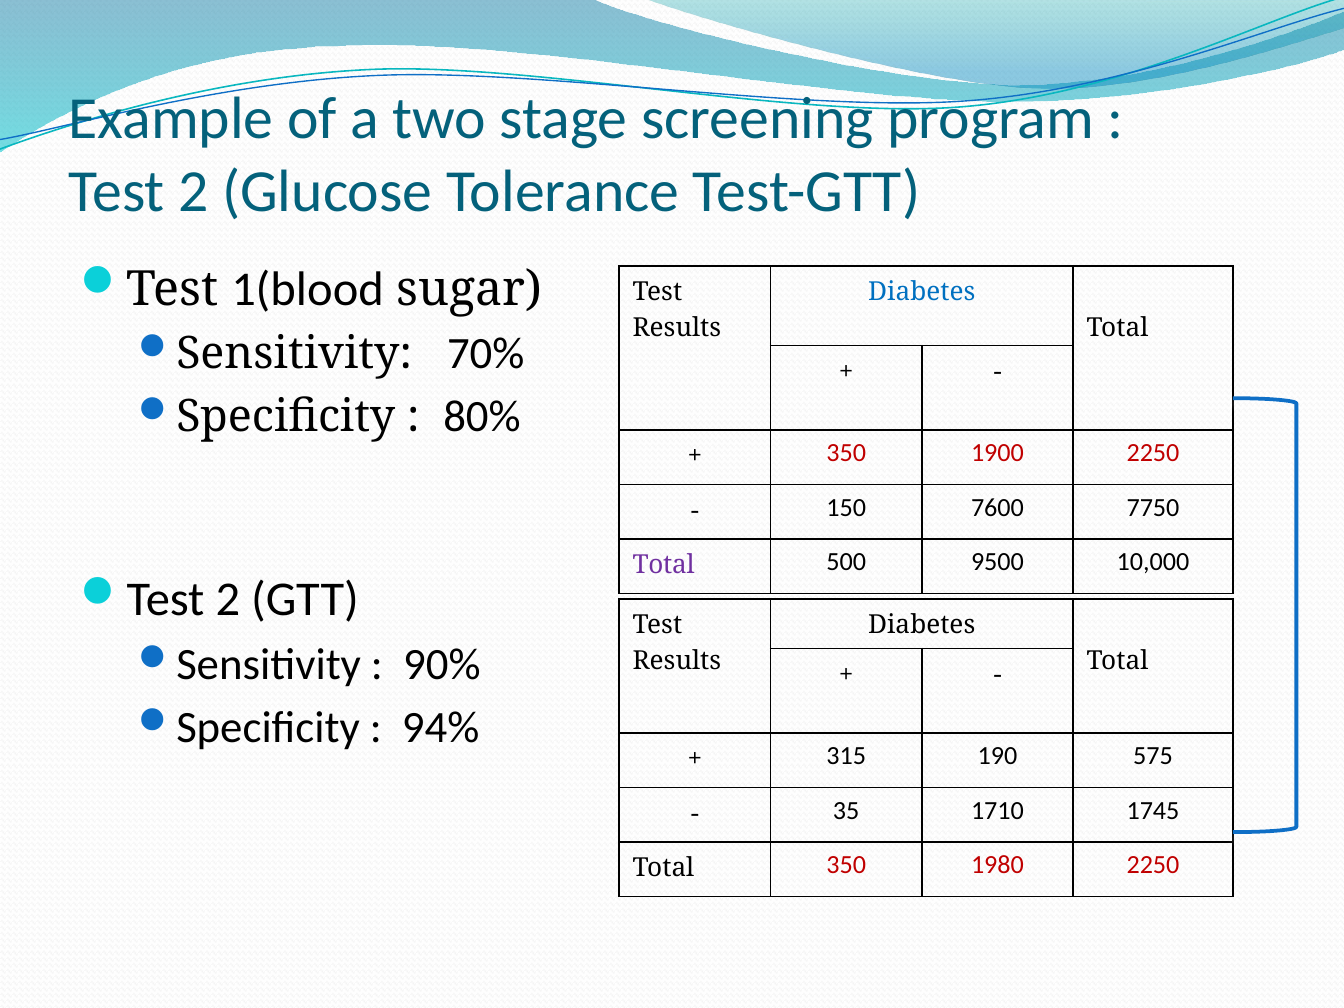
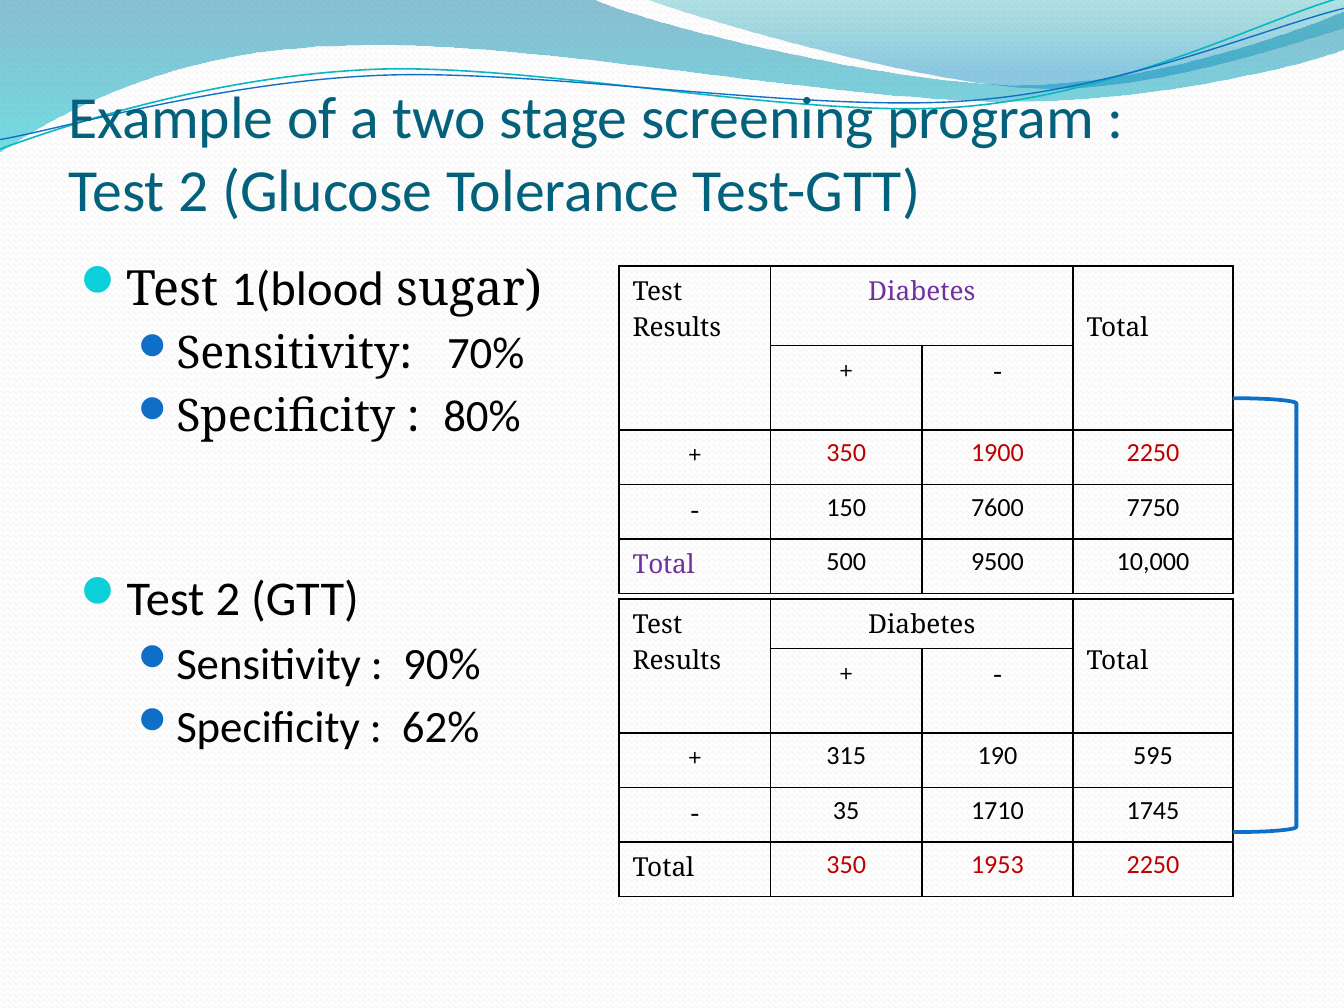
Diabetes at (922, 292) colour: blue -> purple
94%: 94% -> 62%
575: 575 -> 595
1980: 1980 -> 1953
